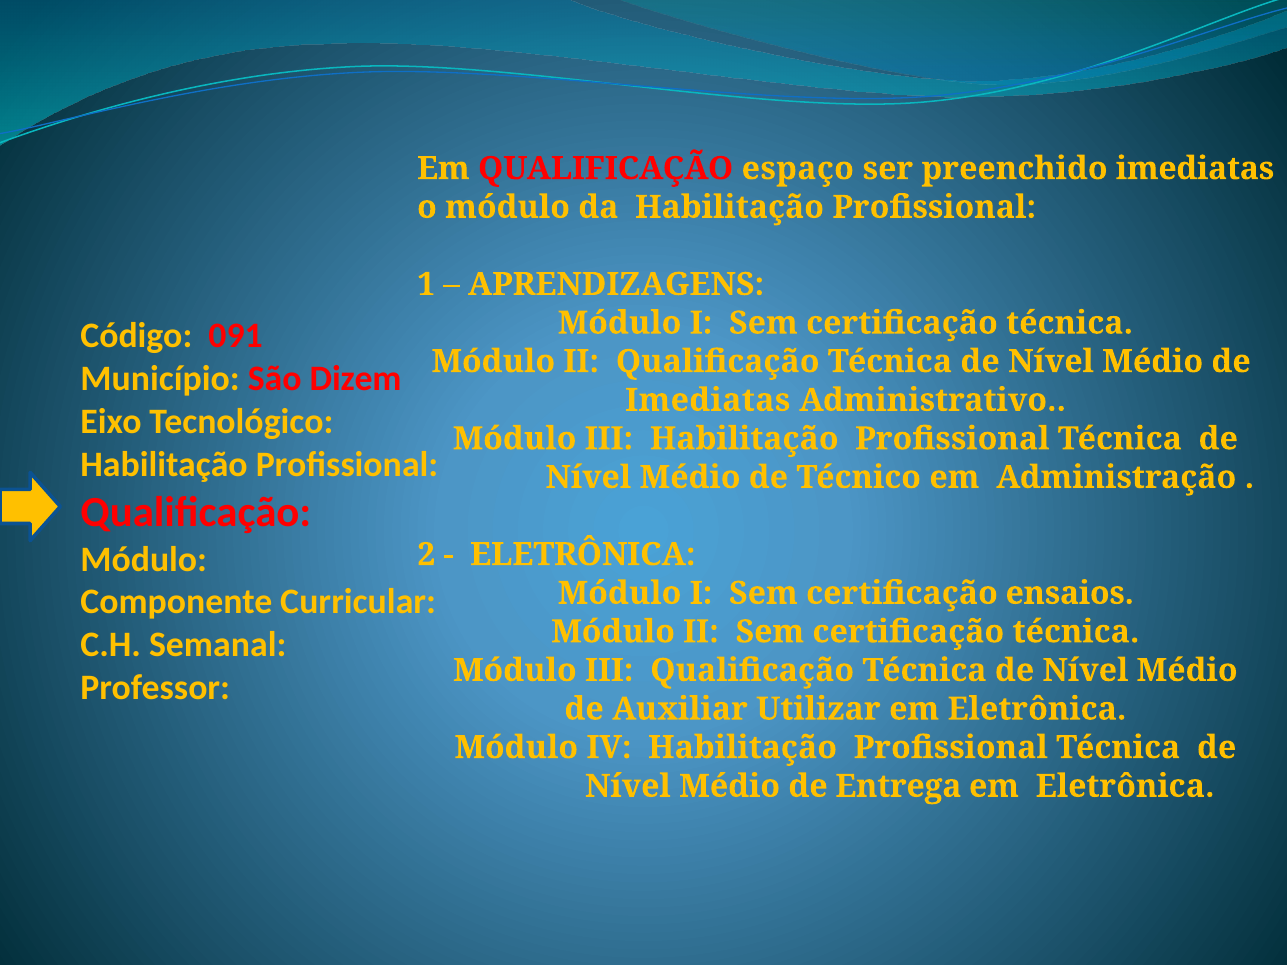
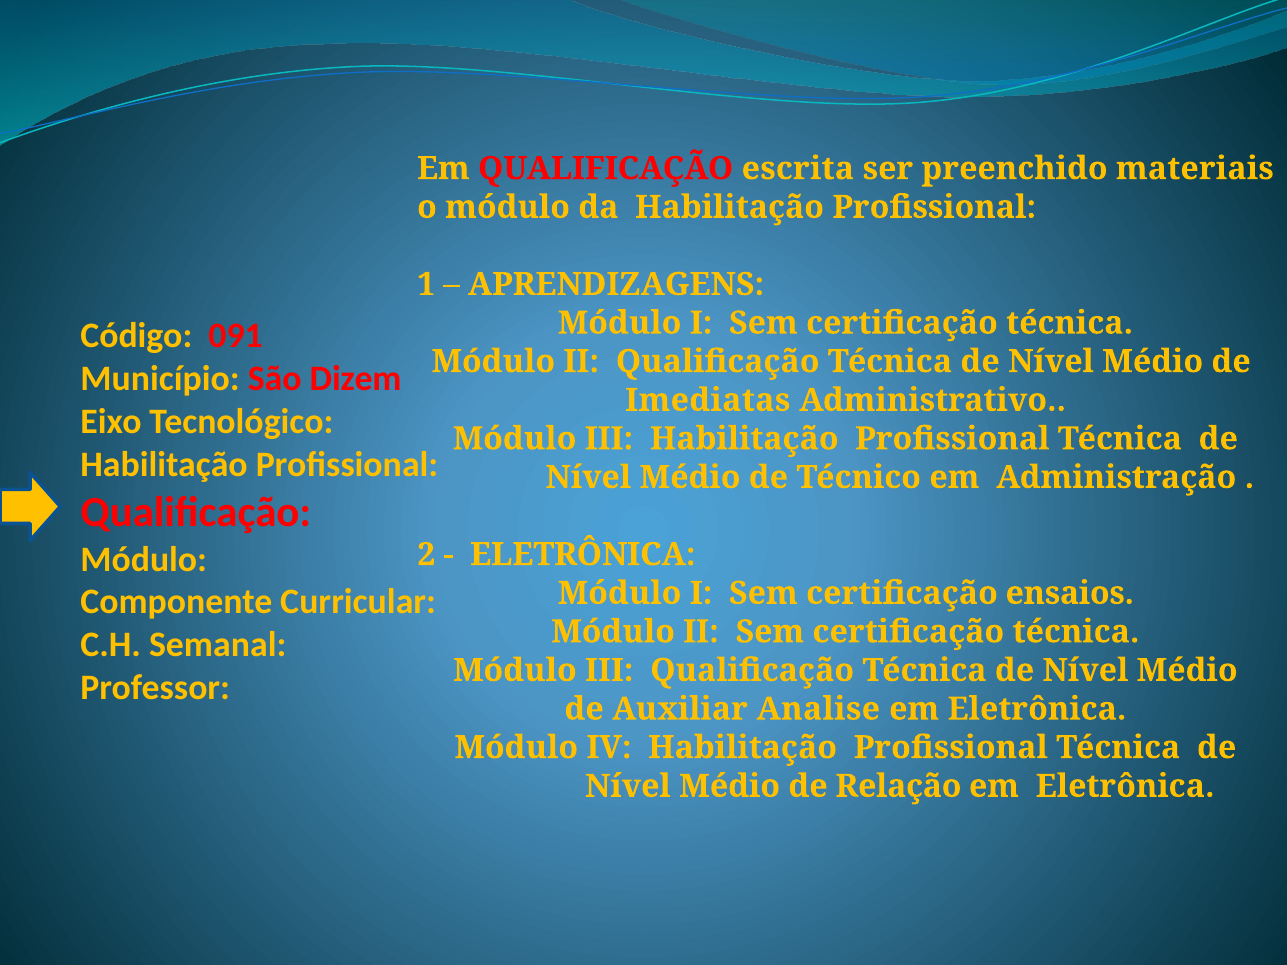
espaço: espaço -> escrita
preenchido imediatas: imediatas -> materiais
Utilizar: Utilizar -> Analise
Entrega: Entrega -> Relação
